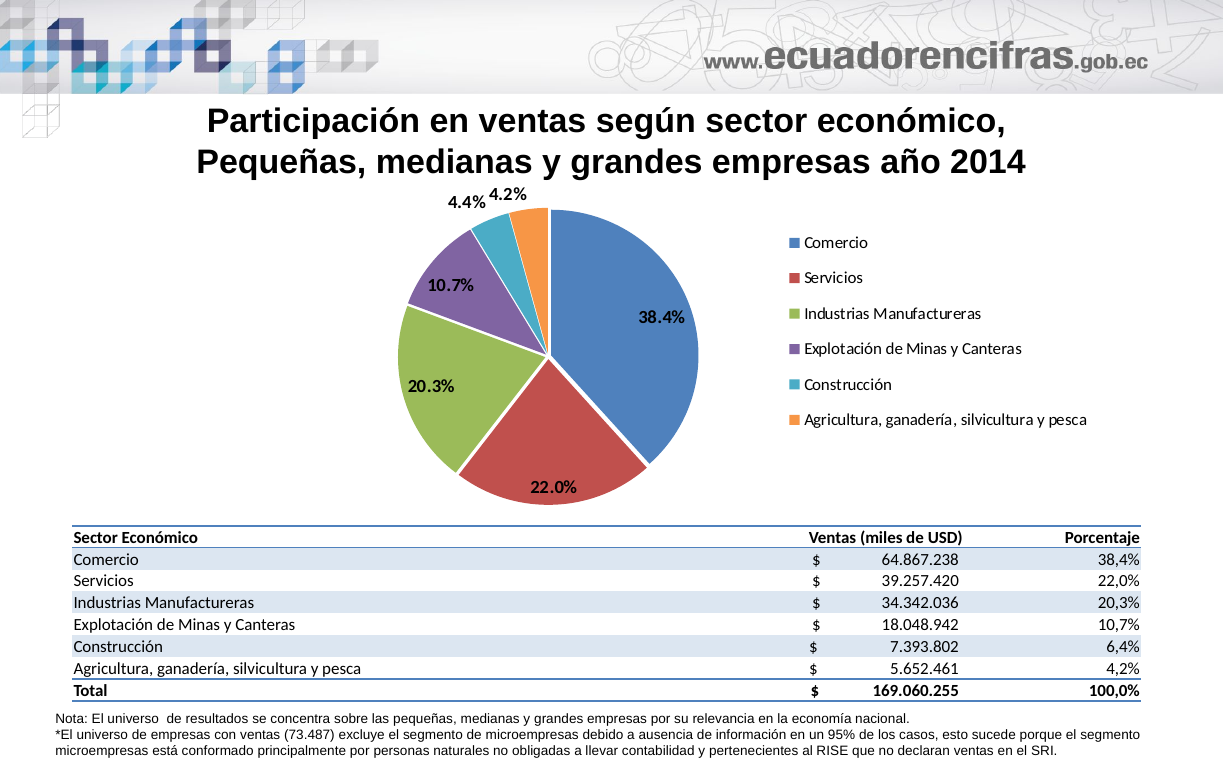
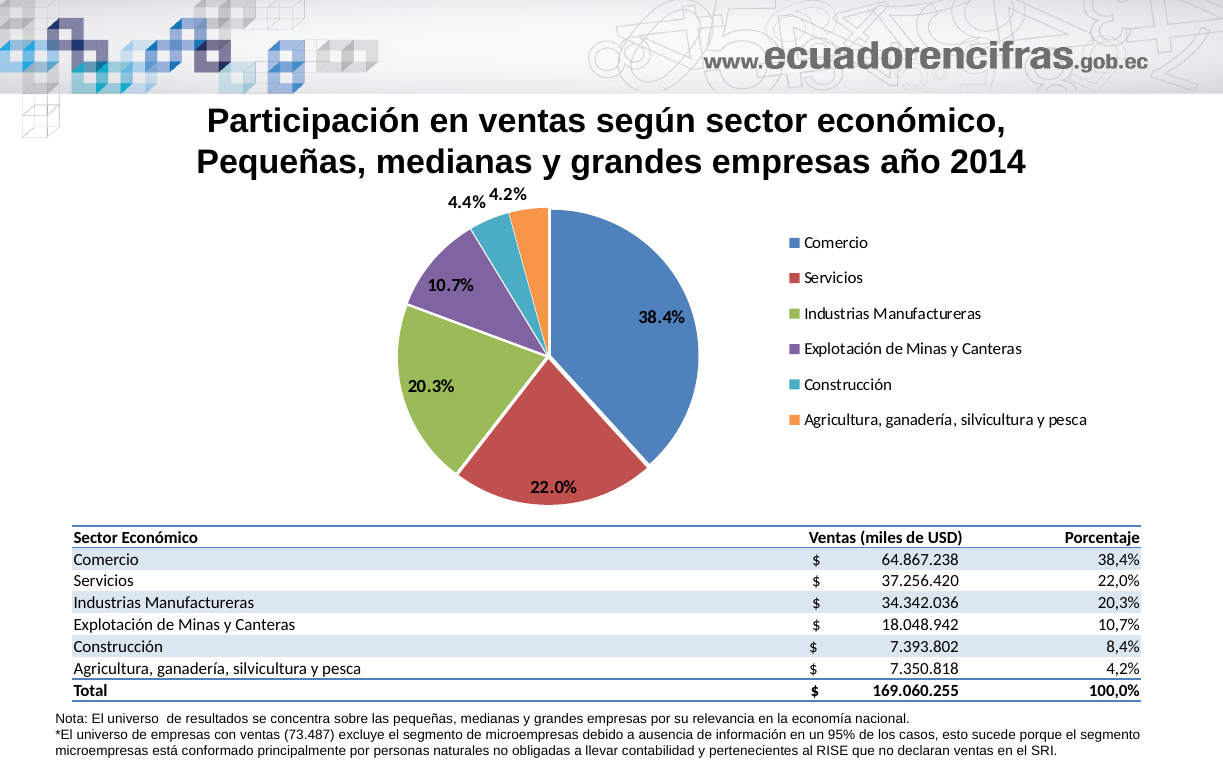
39.257.420: 39.257.420 -> 37.256.420
6,4%: 6,4% -> 8,4%
5.652.461: 5.652.461 -> 7.350.818
